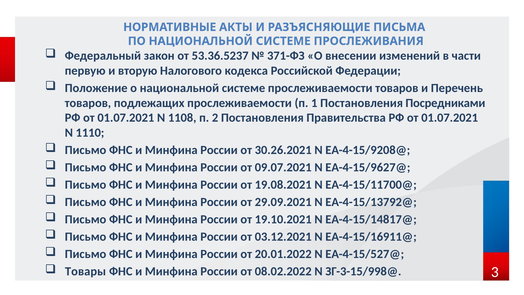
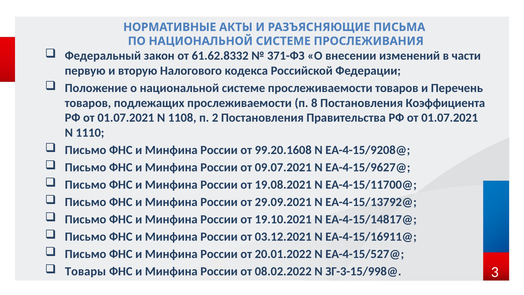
53.36.5237: 53.36.5237 -> 61.62.8332
1: 1 -> 8
Посредниками: Посредниками -> Коэффициента
30.26.2021: 30.26.2021 -> 99.20.1608
